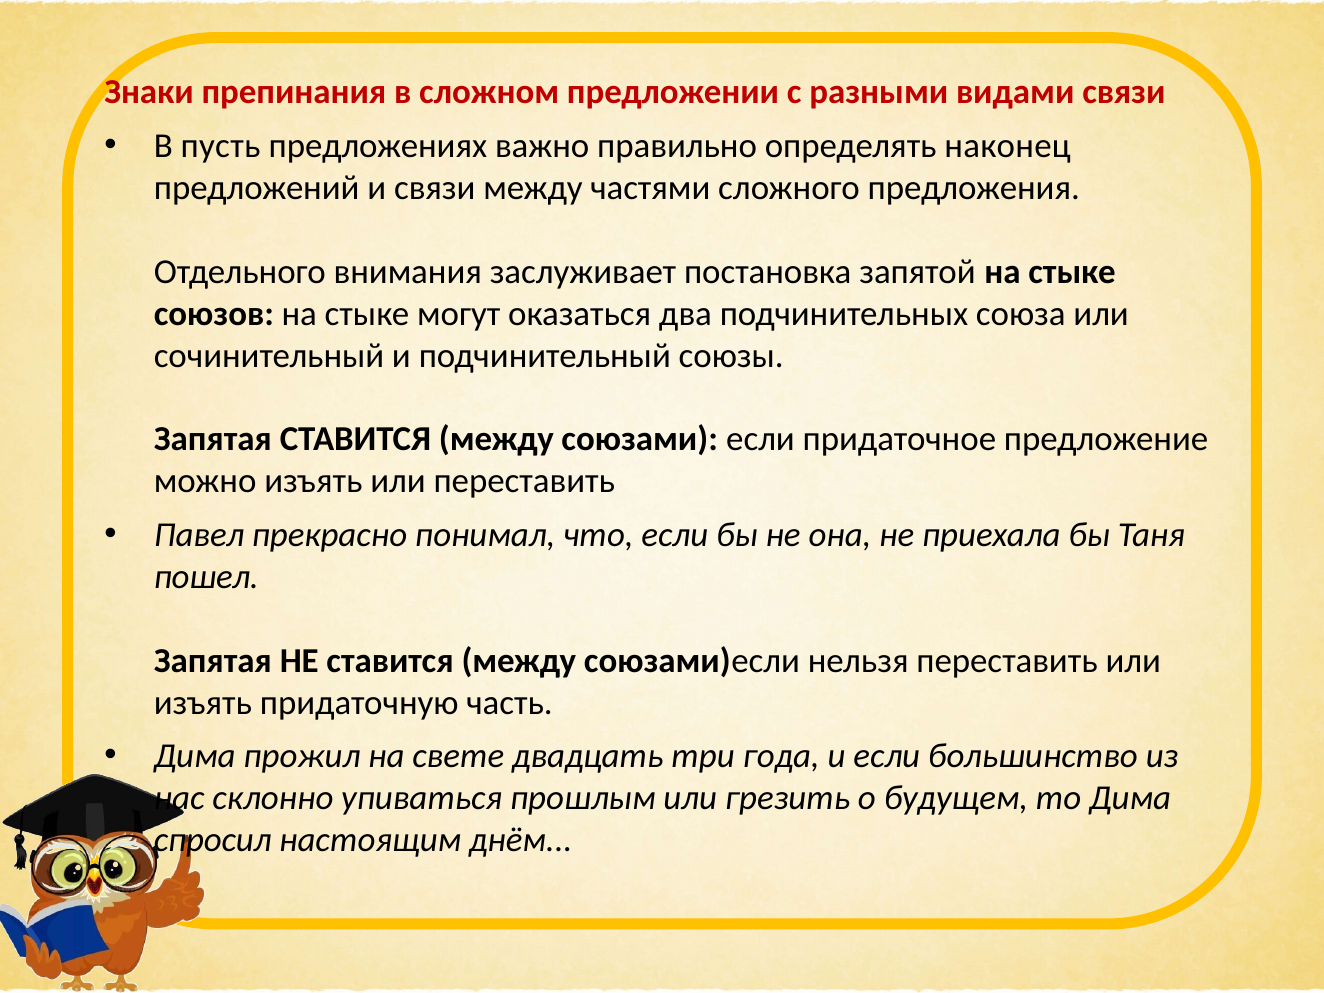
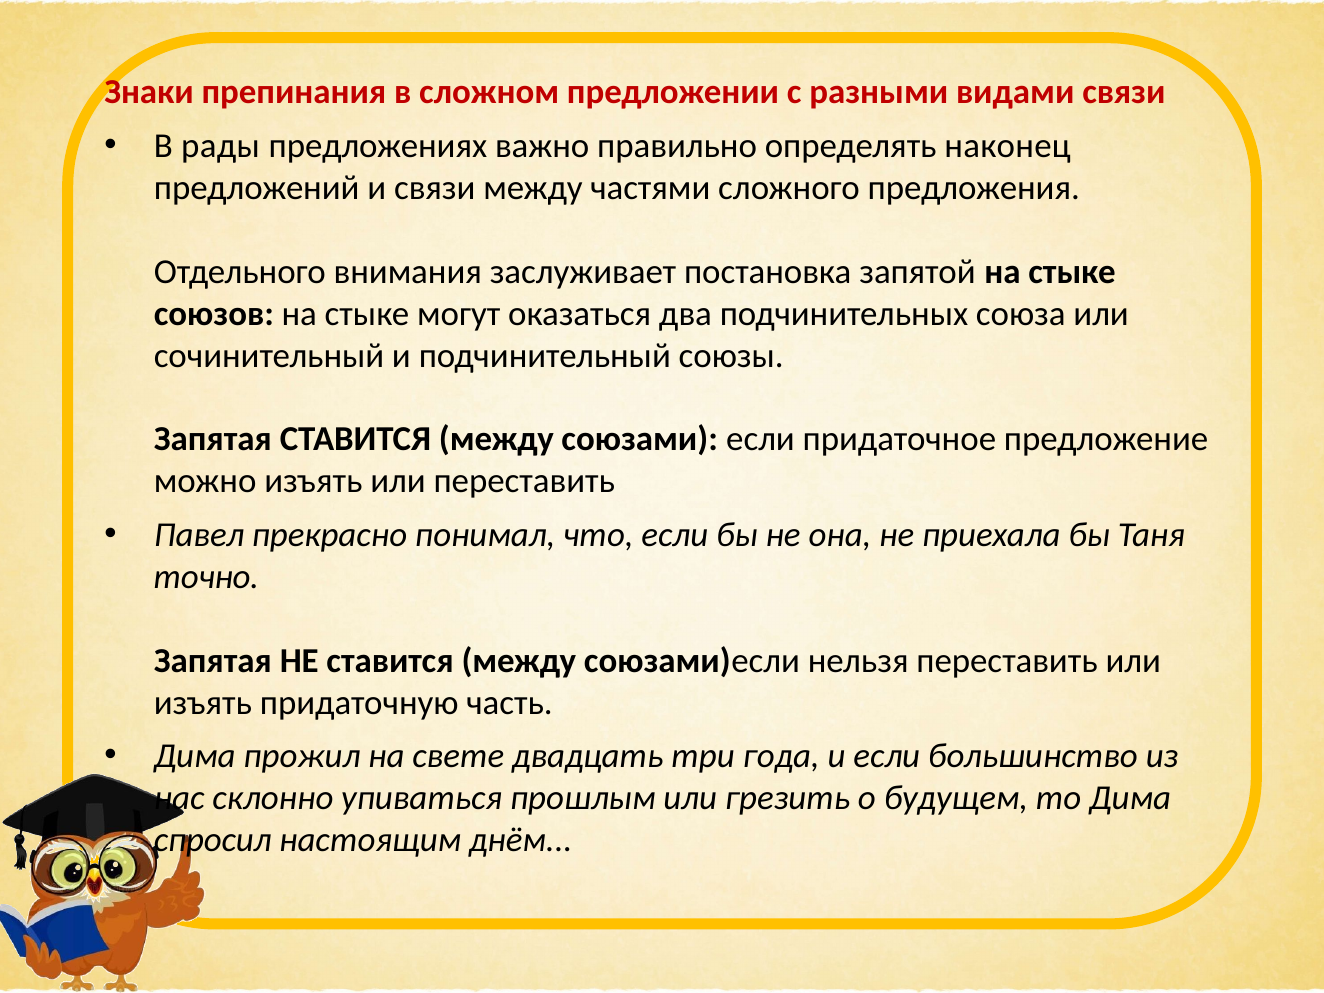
пусть: пусть -> рады
пошел: пошел -> точно
